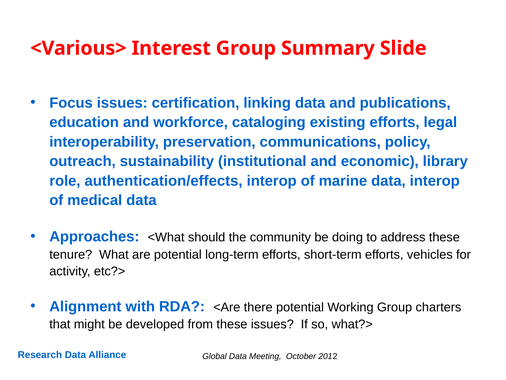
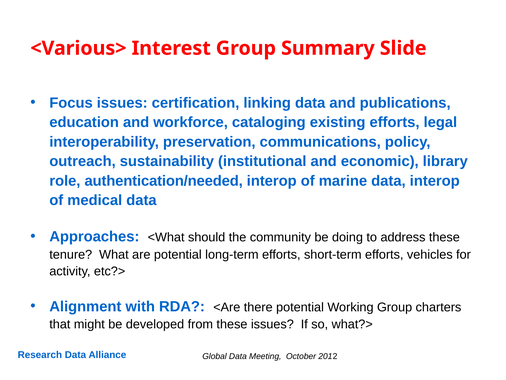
authentication/effects: authentication/effects -> authentication/needed
